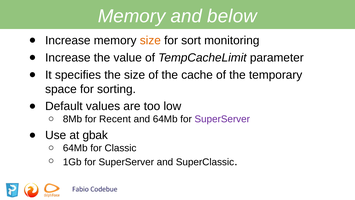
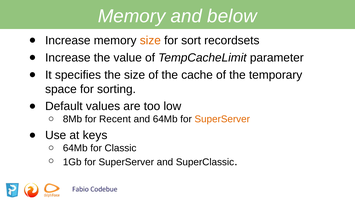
monitoring: monitoring -> recordsets
SuperServer at (222, 119) colour: purple -> orange
gbak: gbak -> keys
